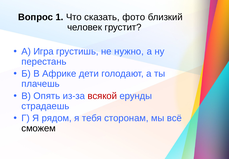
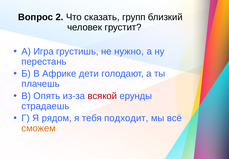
1: 1 -> 2
фото: фото -> групп
сторонам: сторонам -> подходит
сможем colour: black -> orange
